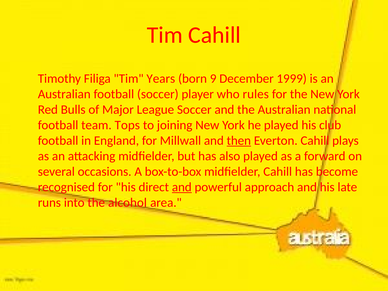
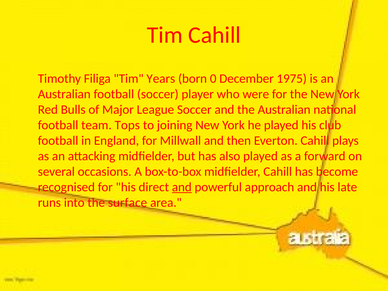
9: 9 -> 0
1999: 1999 -> 1975
rules: rules -> were
then underline: present -> none
alcohol: alcohol -> surface
